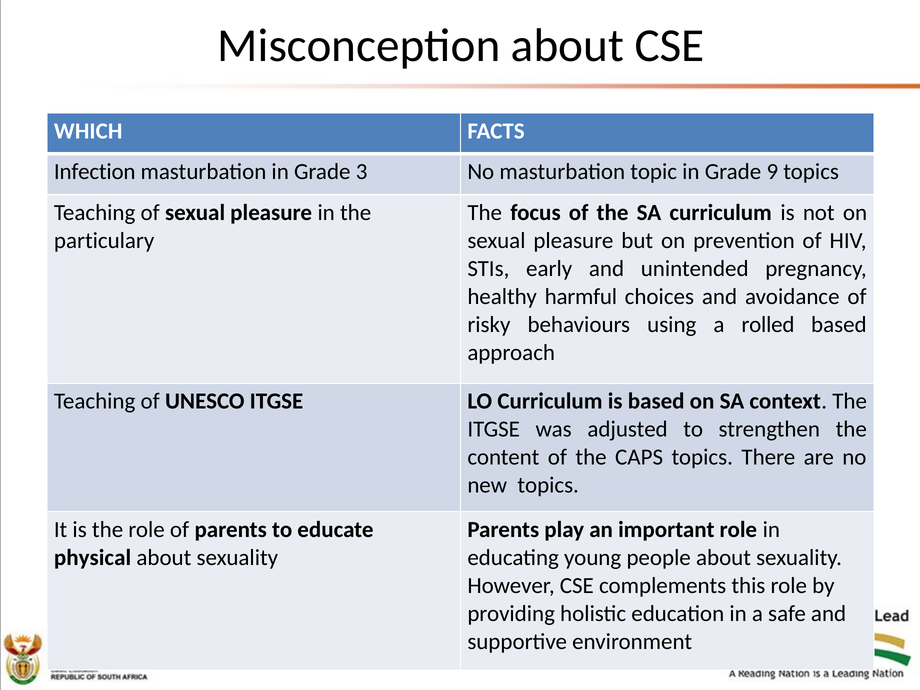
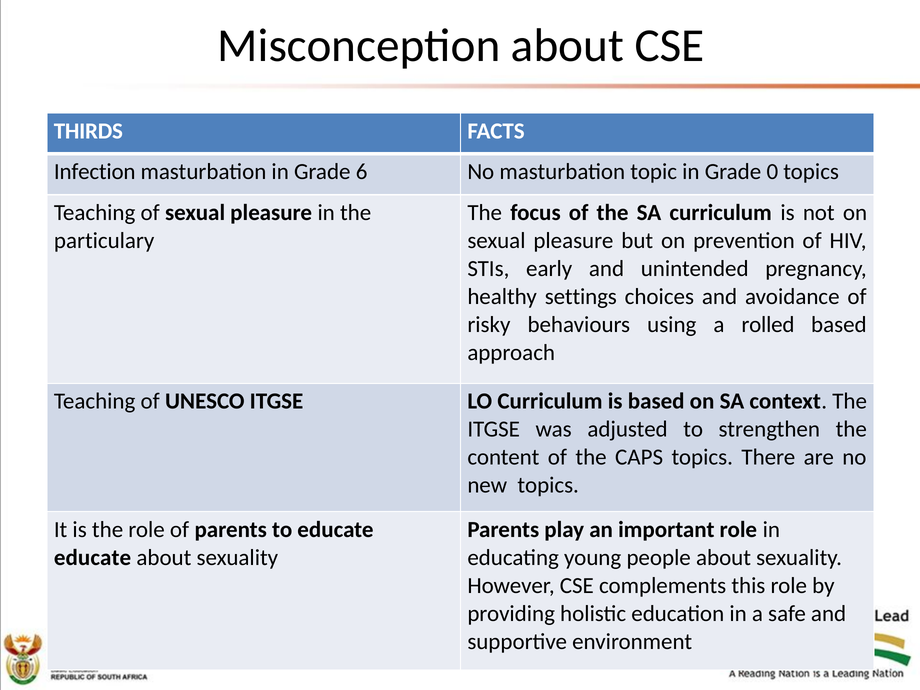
WHICH: WHICH -> THIRDS
3: 3 -> 6
9: 9 -> 0
harmful: harmful -> settings
physical at (93, 558): physical -> educate
